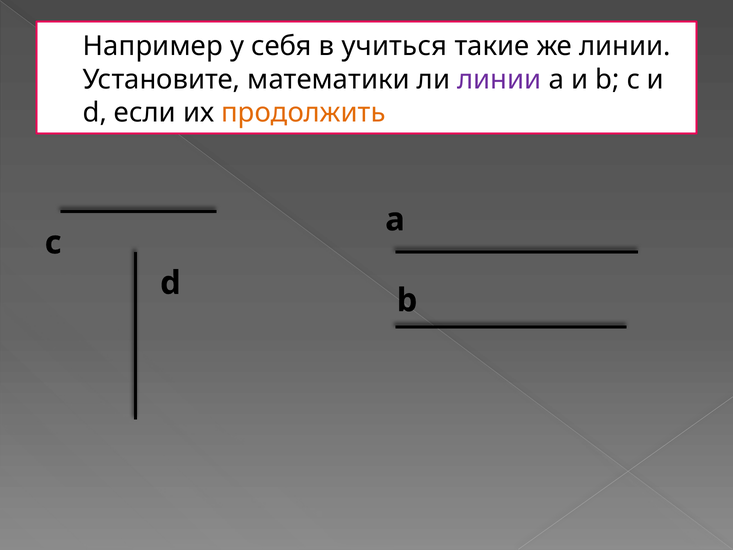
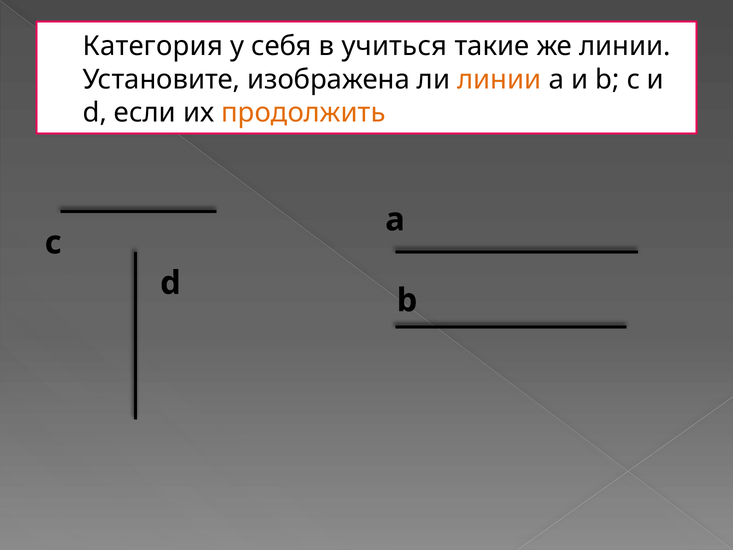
Например: Например -> Категория
математики: математики -> изображена
линии at (499, 79) colour: purple -> orange
